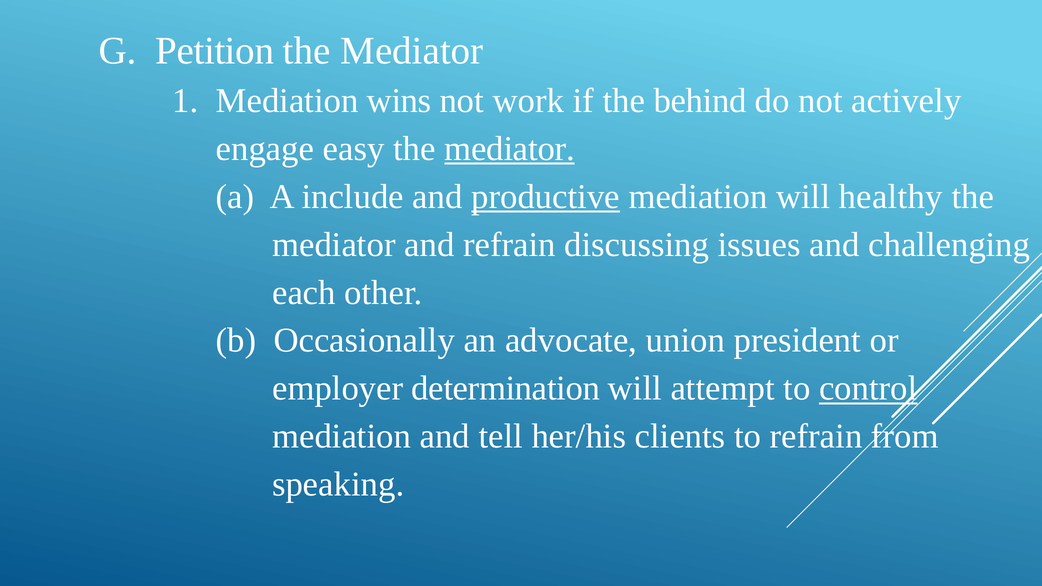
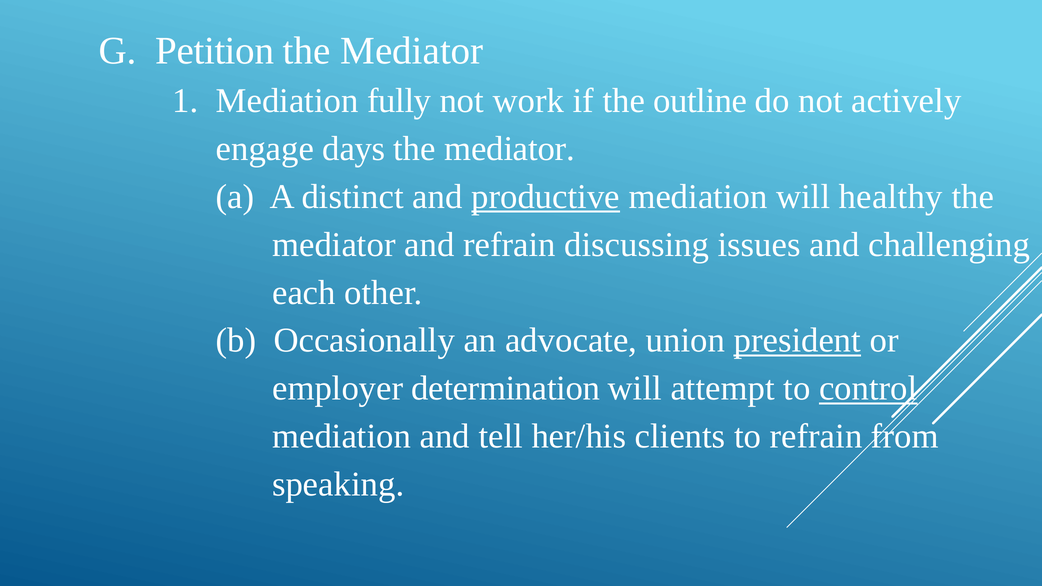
wins: wins -> fully
behind: behind -> outline
easy: easy -> days
mediator at (510, 149) underline: present -> none
include: include -> distinct
president underline: none -> present
